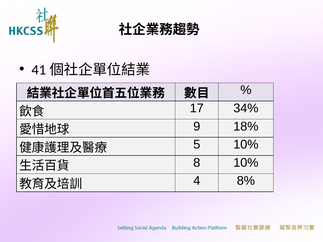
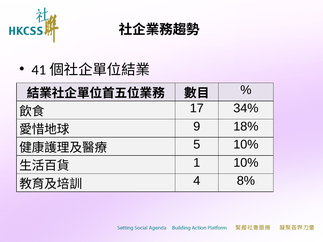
8: 8 -> 1
